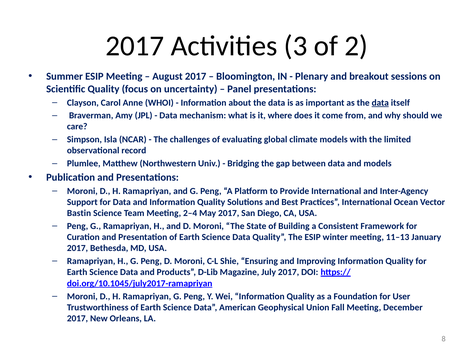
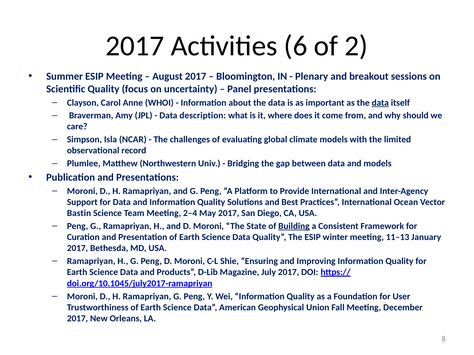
3: 3 -> 6
mechanism: mechanism -> description
Building underline: none -> present
